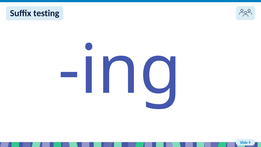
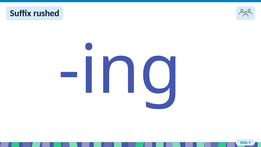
testing: testing -> rushed
